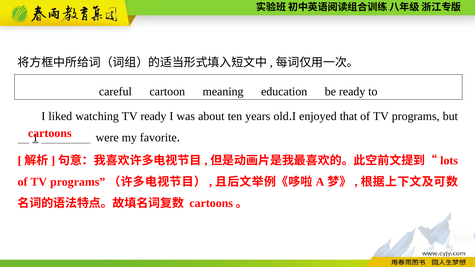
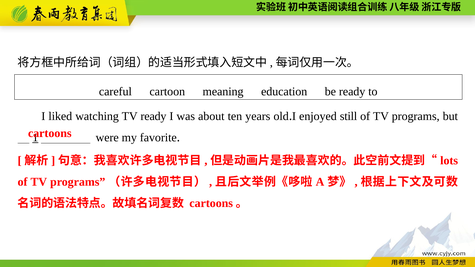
that: that -> still
